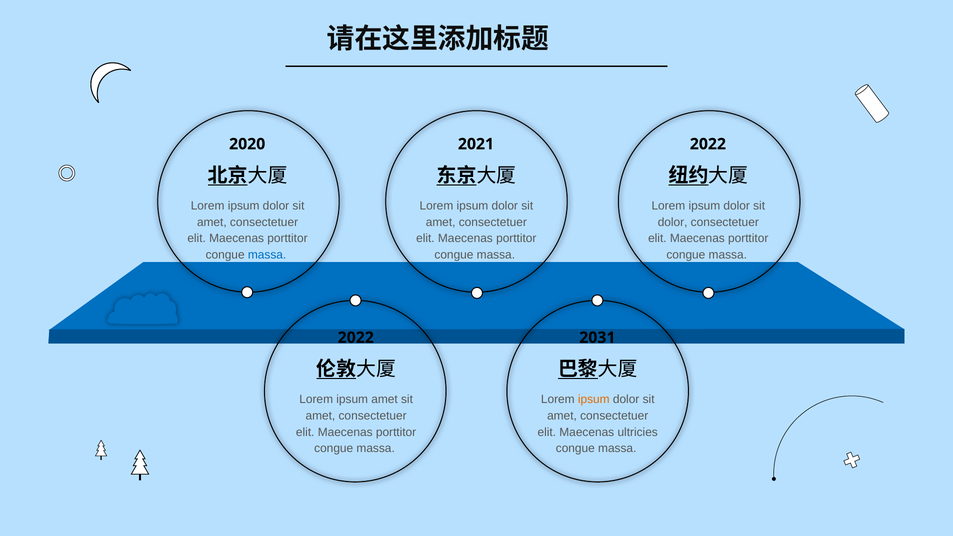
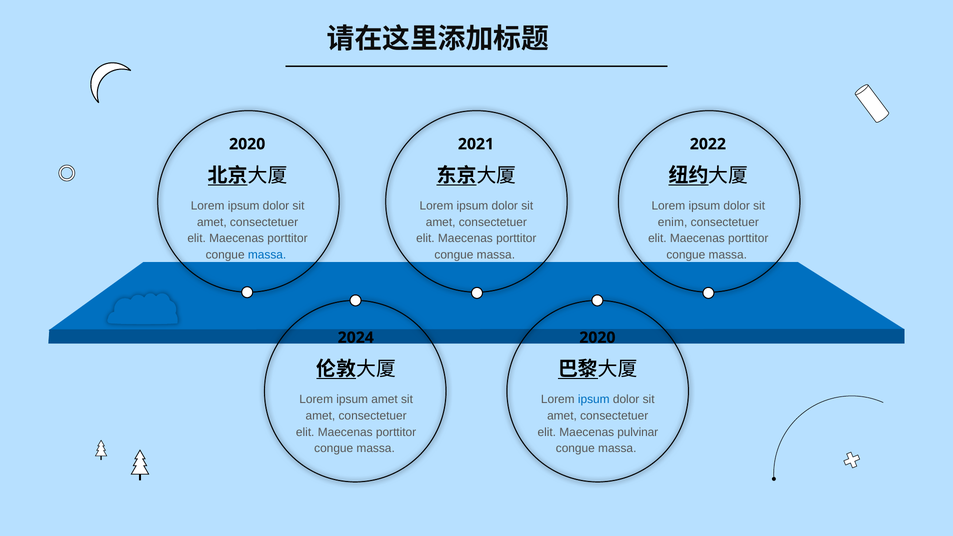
dolor at (673, 222): dolor -> enim
2022 at (356, 338): 2022 -> 2024
2031 at (597, 338): 2031 -> 2020
ipsum at (594, 400) colour: orange -> blue
ultricies: ultricies -> pulvinar
